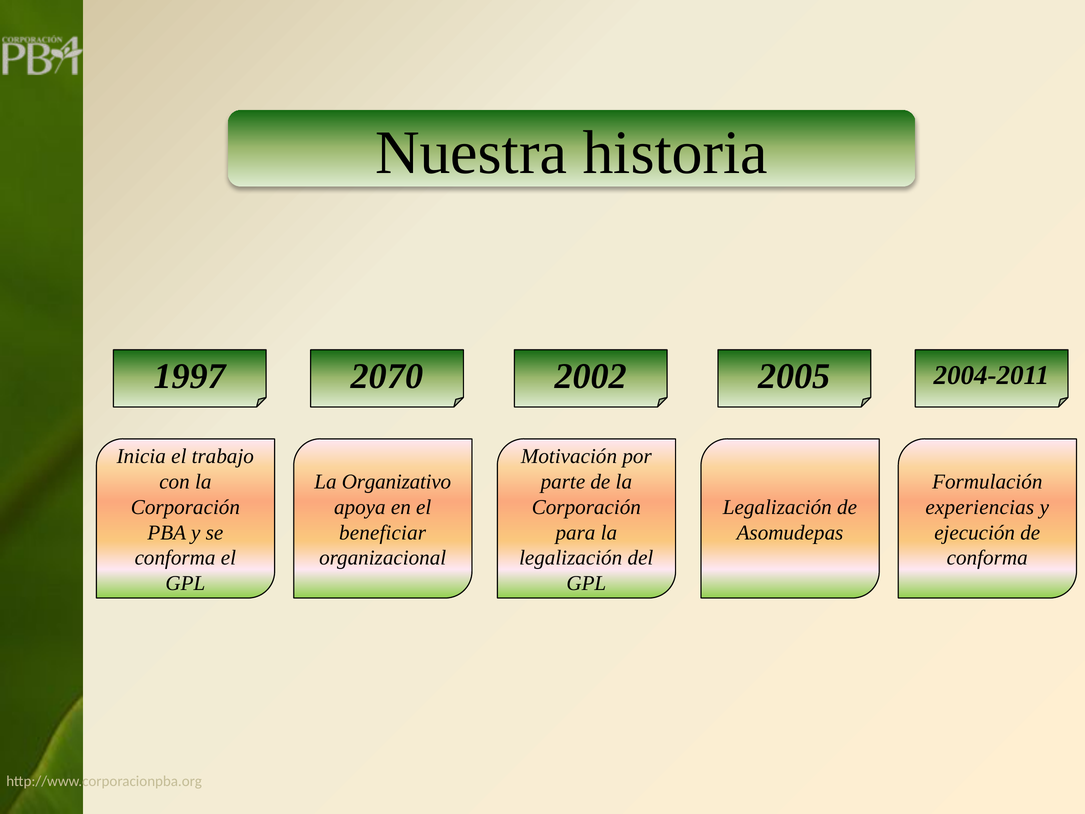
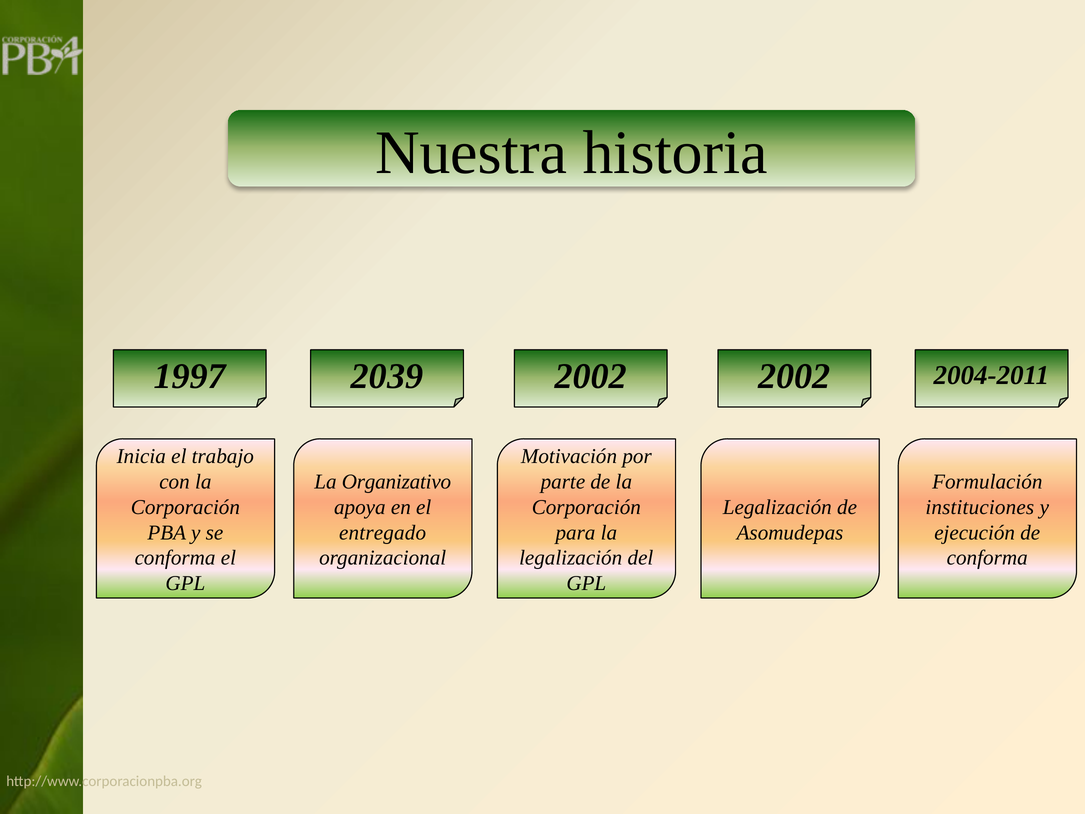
2070: 2070 -> 2039
2002 2005: 2005 -> 2002
experiencias: experiencias -> instituciones
beneficiar: beneficiar -> entregado
